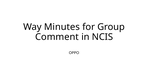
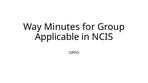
Comment: Comment -> Applicable
